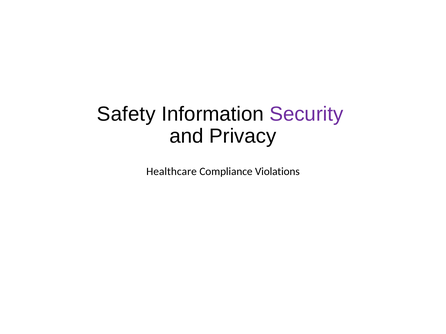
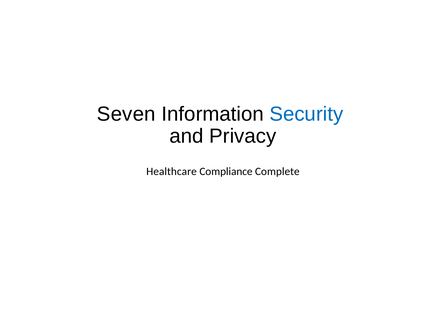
Safety: Safety -> Seven
Security colour: purple -> blue
Violations: Violations -> Complete
